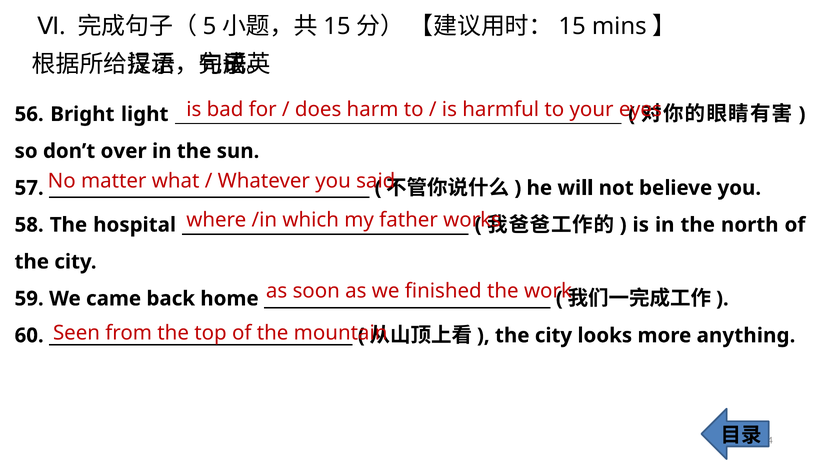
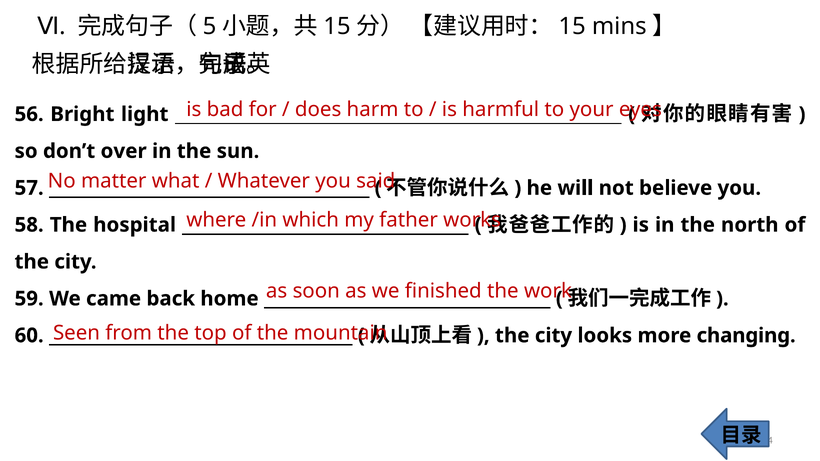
anything: anything -> changing
